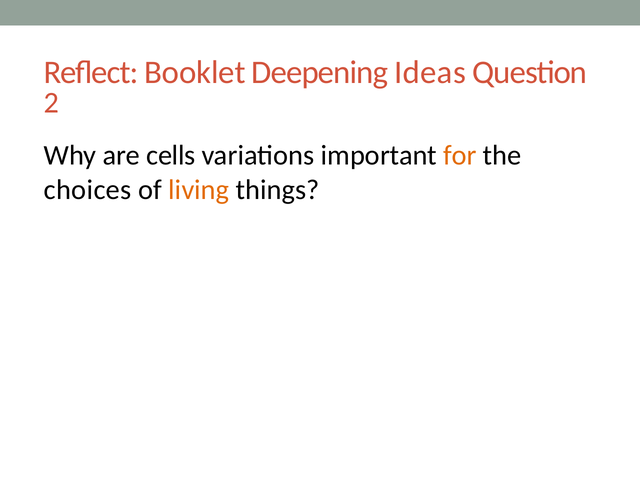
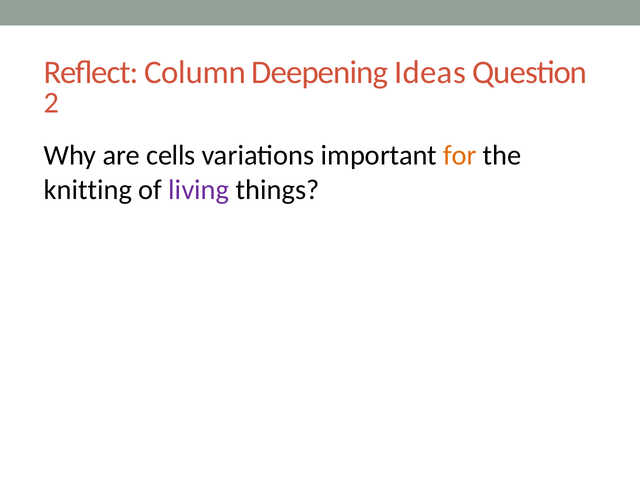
Booklet: Booklet -> Column
choices: choices -> knitting
living colour: orange -> purple
